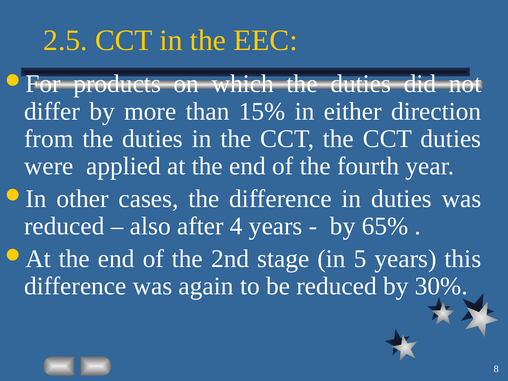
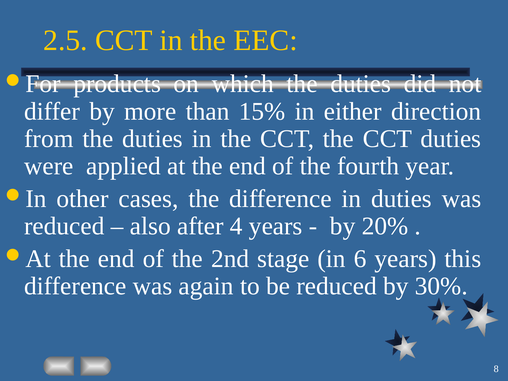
65%: 65% -> 20%
5: 5 -> 6
